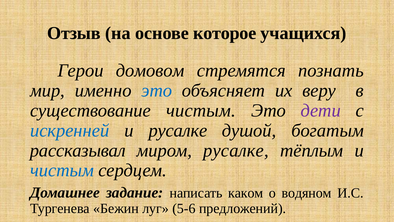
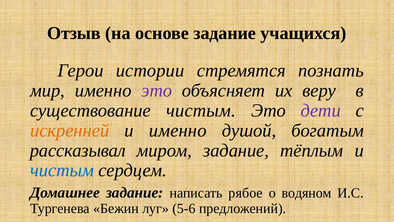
основе которое: которое -> задание
домовом: домовом -> истории
это at (157, 90) colour: blue -> purple
искренней colour: blue -> orange
и русалке: русалке -> именно
миром русалке: русалке -> задание
каком: каком -> рябое
